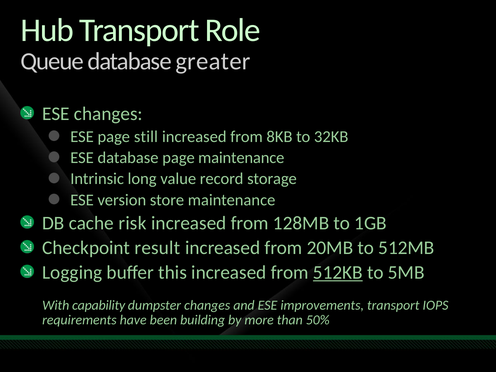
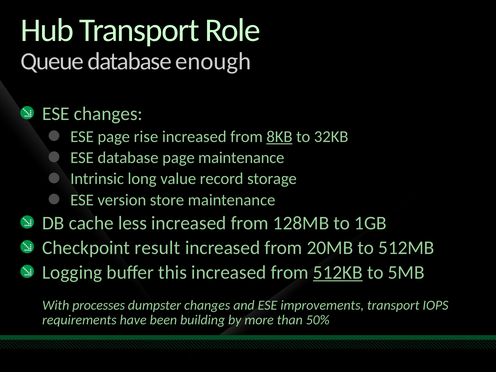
greater: greater -> enough
still: still -> rise
8KB underline: none -> present
risk: risk -> less
capability: capability -> processes
